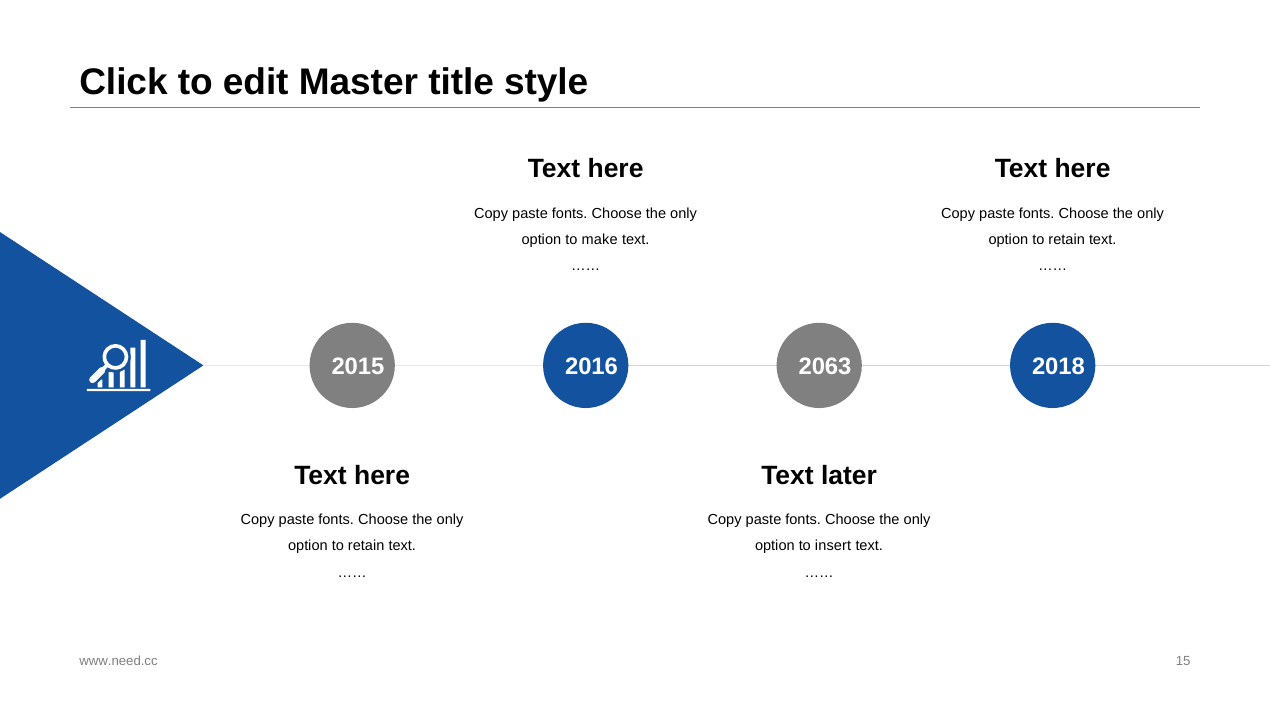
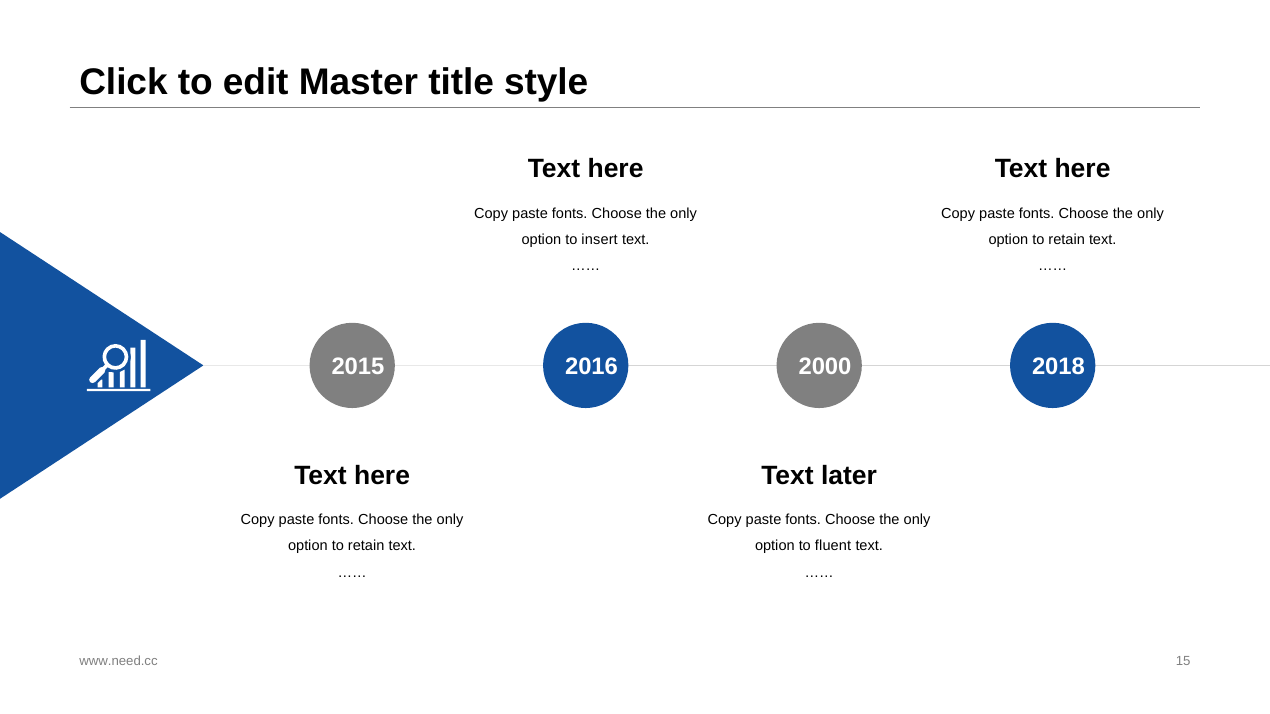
make: make -> insert
2063: 2063 -> 2000
insert: insert -> fluent
